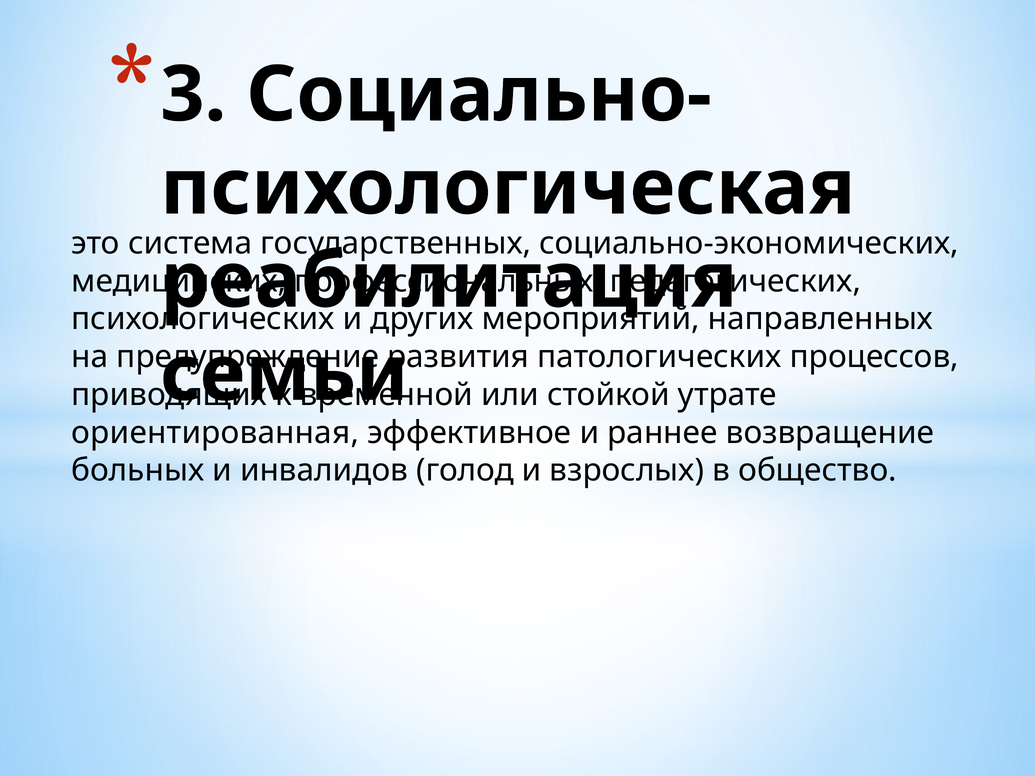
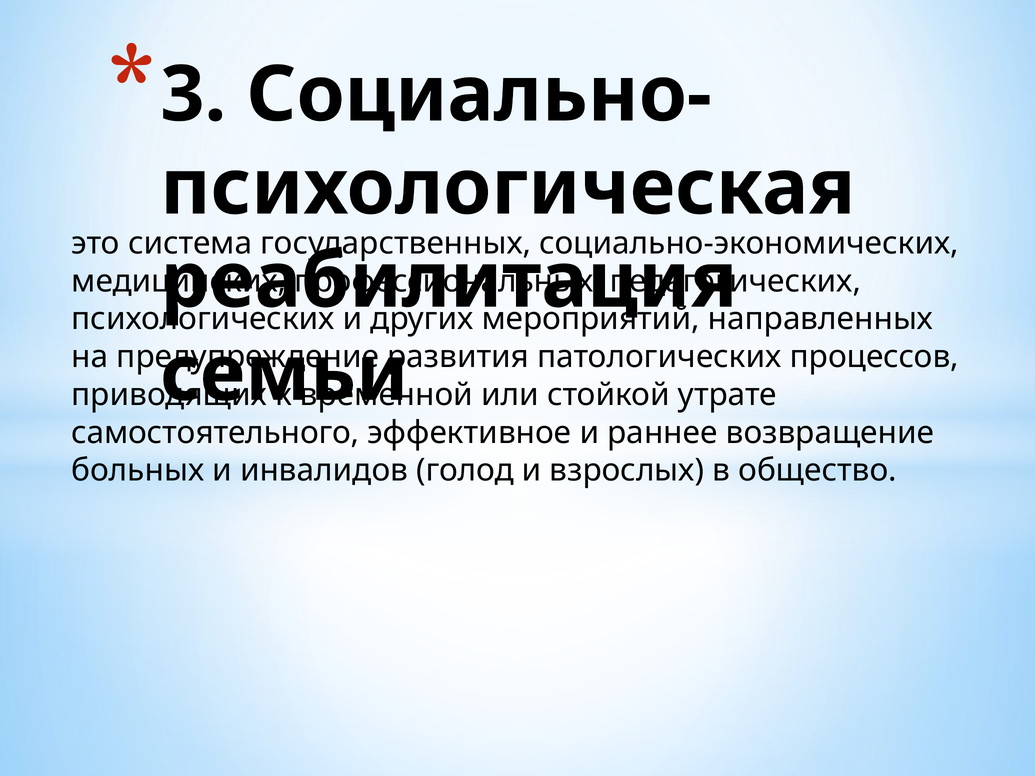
ориентированная: ориентированная -> самостоятельного
